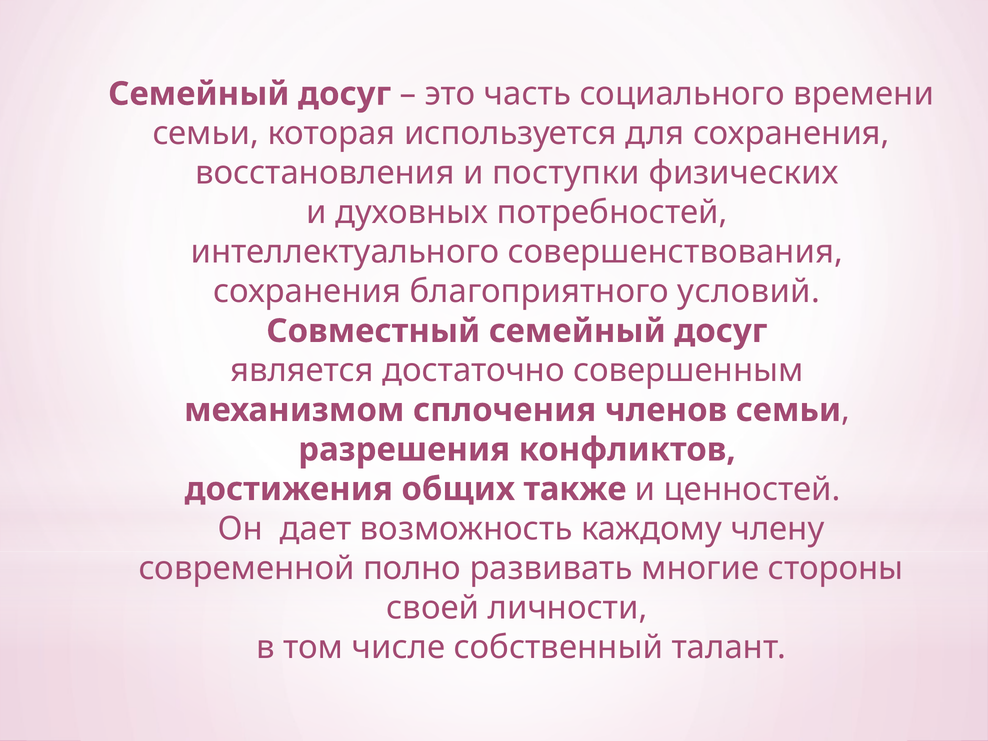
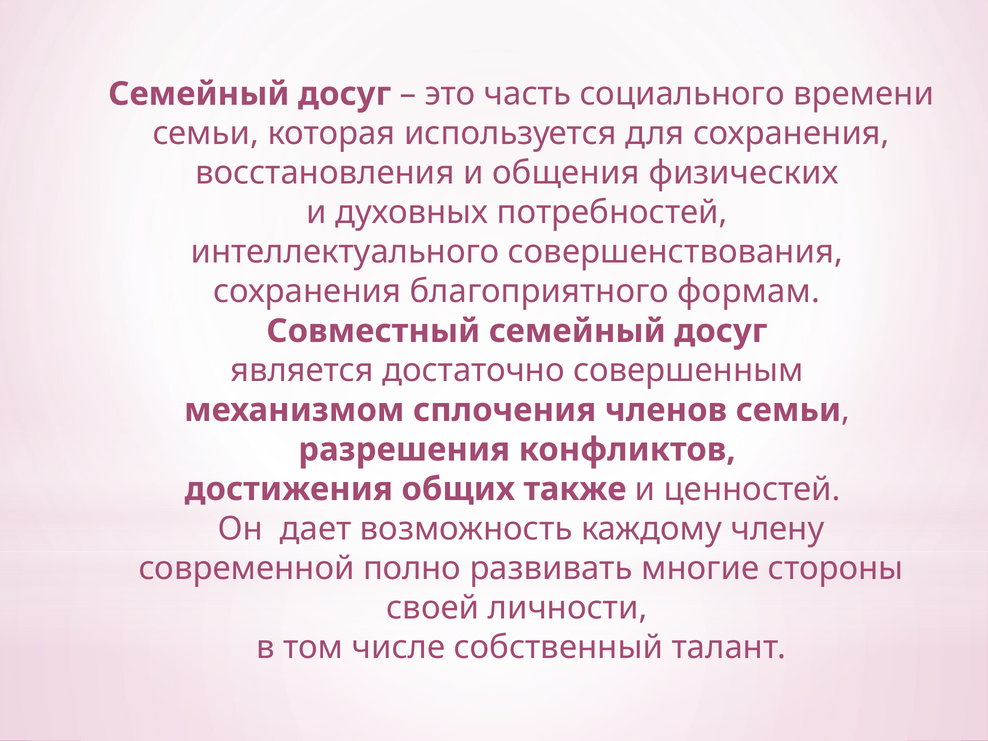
поступки: поступки -> общения
условий: условий -> формам
